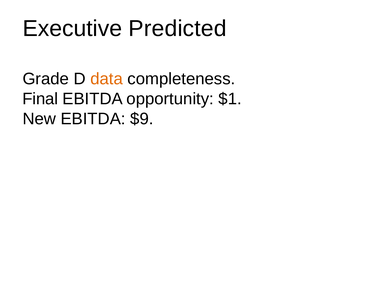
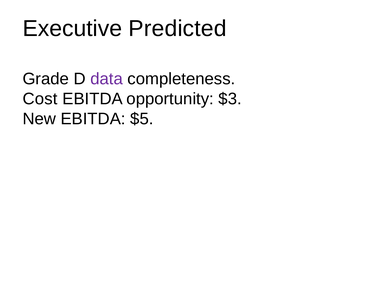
data colour: orange -> purple
Final: Final -> Cost
$1: $1 -> $3
$9: $9 -> $5
